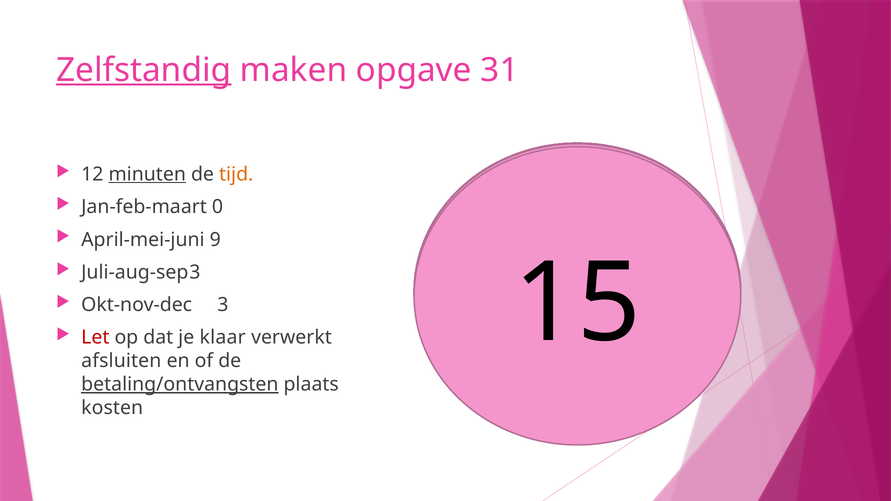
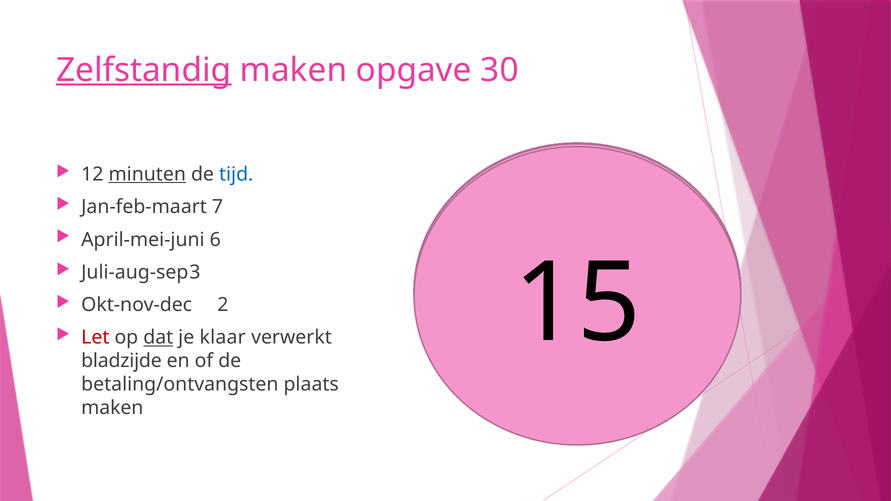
31: 31 -> 30
tijd colour: orange -> blue
0: 0 -> 7
9: 9 -> 6
3: 3 -> 2
dat underline: none -> present
afsluiten: afsluiten -> bladzijde
betaling/ontvangsten underline: present -> none
kosten at (112, 408): kosten -> maken
